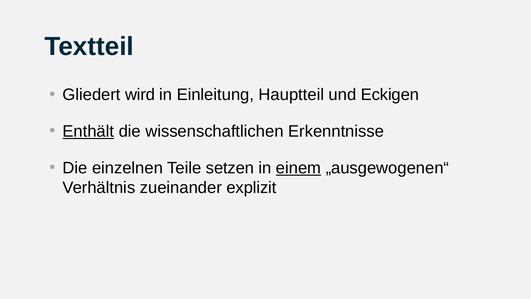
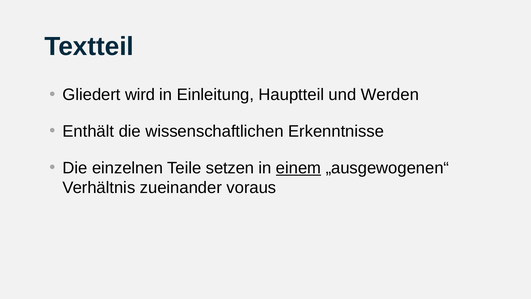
Eckigen: Eckigen -> Werden
Enthält underline: present -> none
explizit: explizit -> voraus
